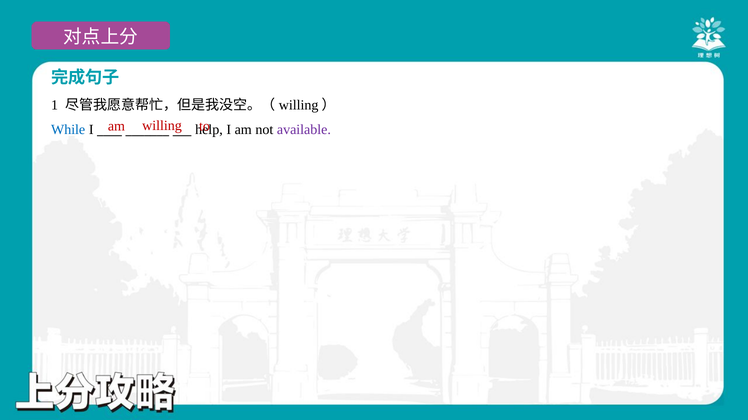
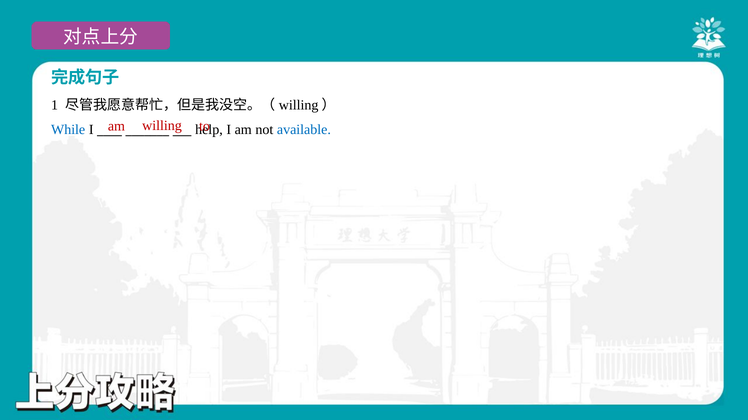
available colour: purple -> blue
